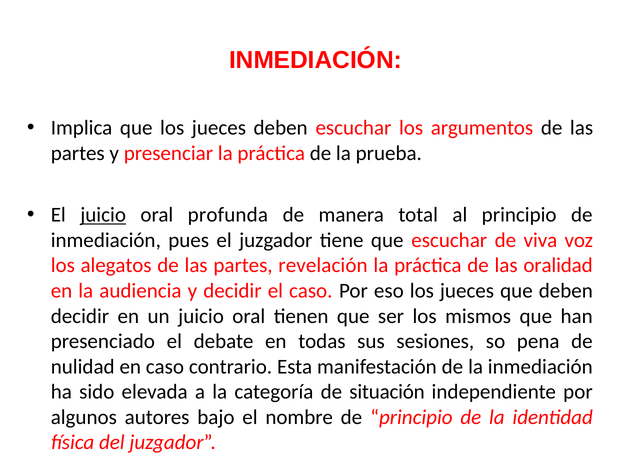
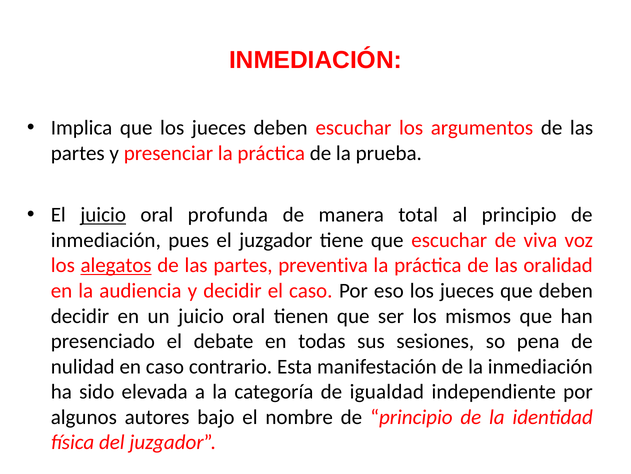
alegatos underline: none -> present
revelación: revelación -> preventiva
situación: situación -> igualdad
